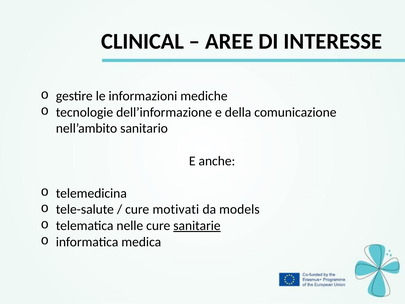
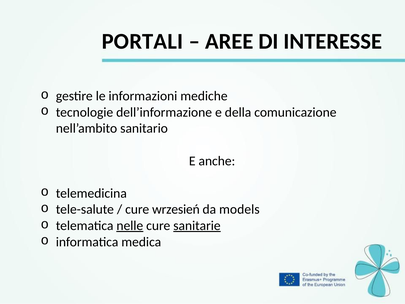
CLINICAL: CLINICAL -> PORTALI
motivati: motivati -> wrzesień
nelle underline: none -> present
